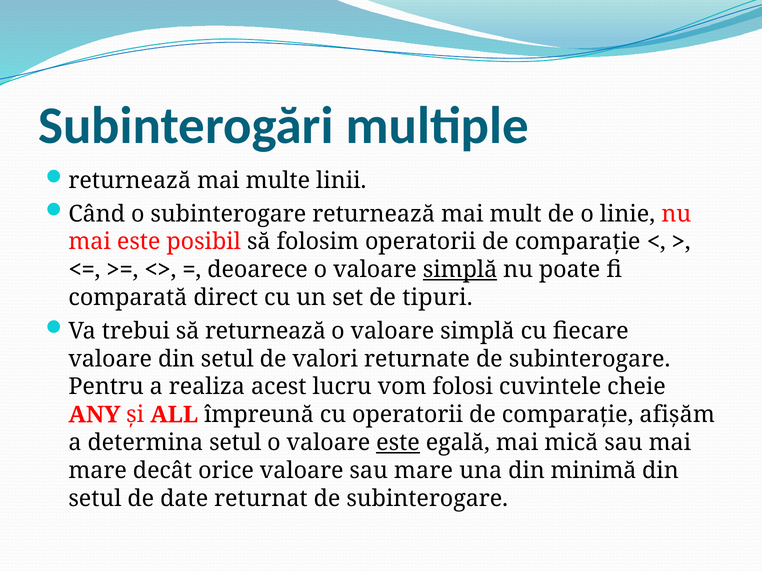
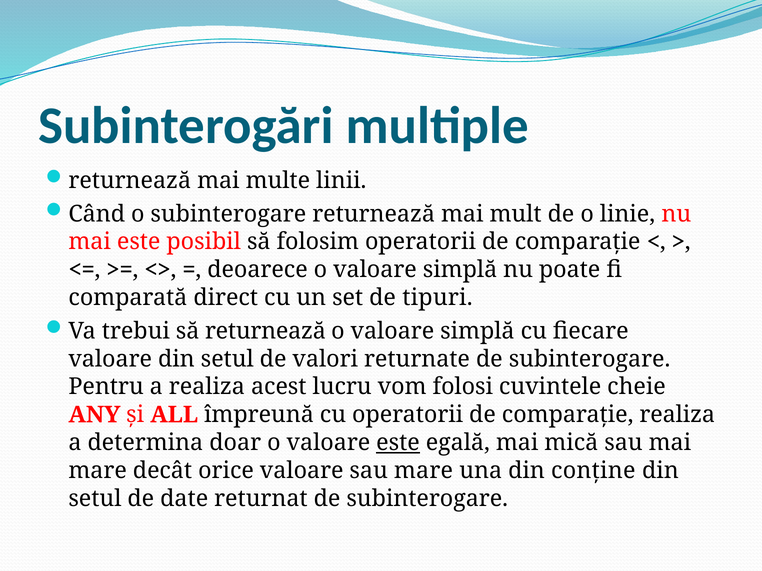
simplă at (460, 270) underline: present -> none
comparaţie afişăm: afişăm -> realiza
determina setul: setul -> doar
minimă: minimă -> conţine
